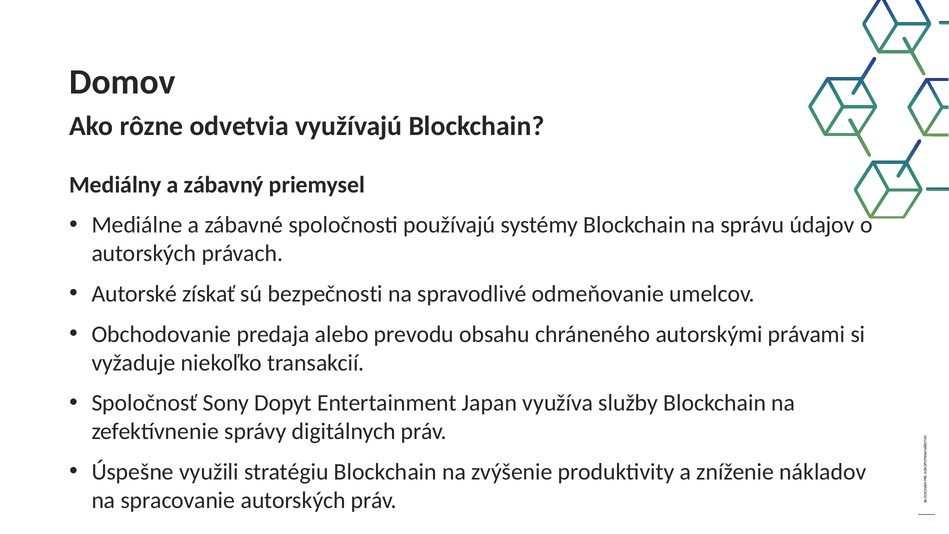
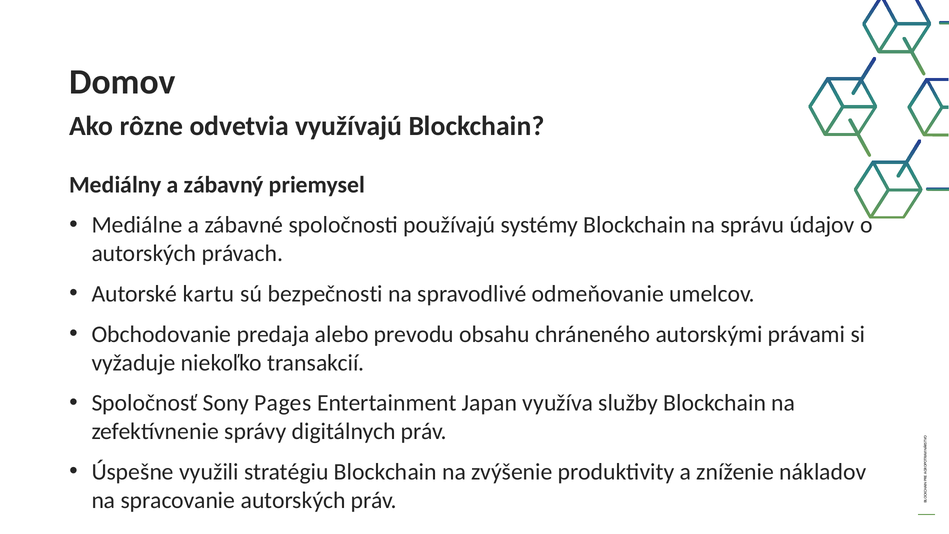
získať: získať -> kartu
Dopyt: Dopyt -> Pages
